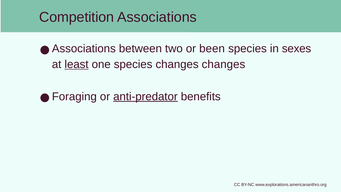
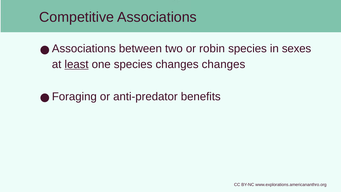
Competition: Competition -> Competitive
been: been -> robin
anti-predator underline: present -> none
